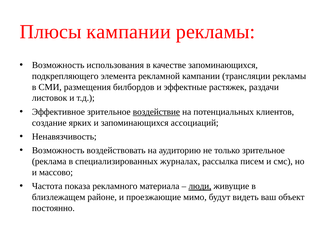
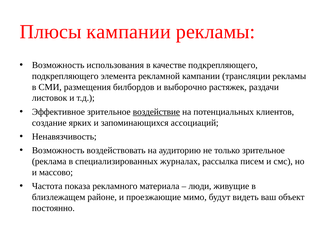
качестве запоминающихся: запоминающихся -> подкрепляющего
эффектные: эффектные -> выборочно
люди underline: present -> none
